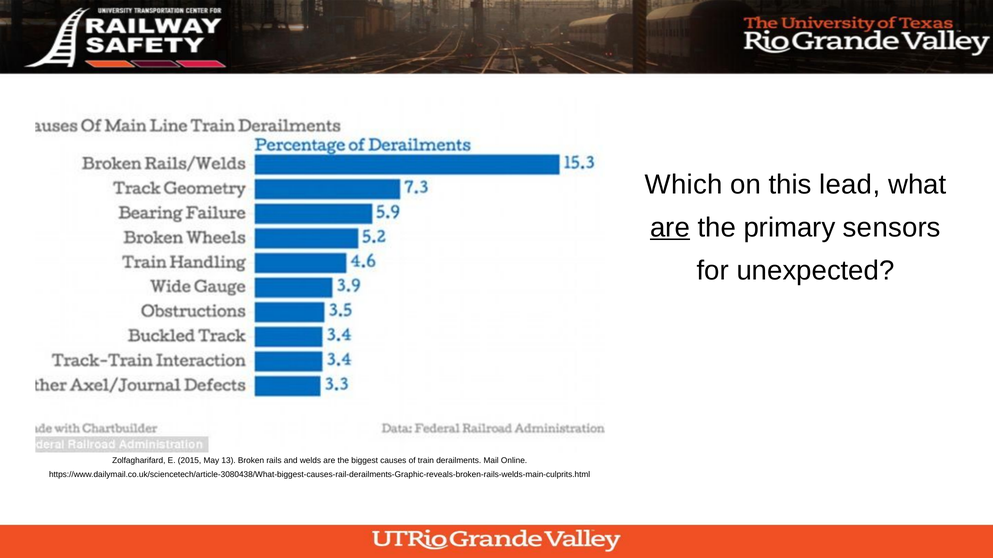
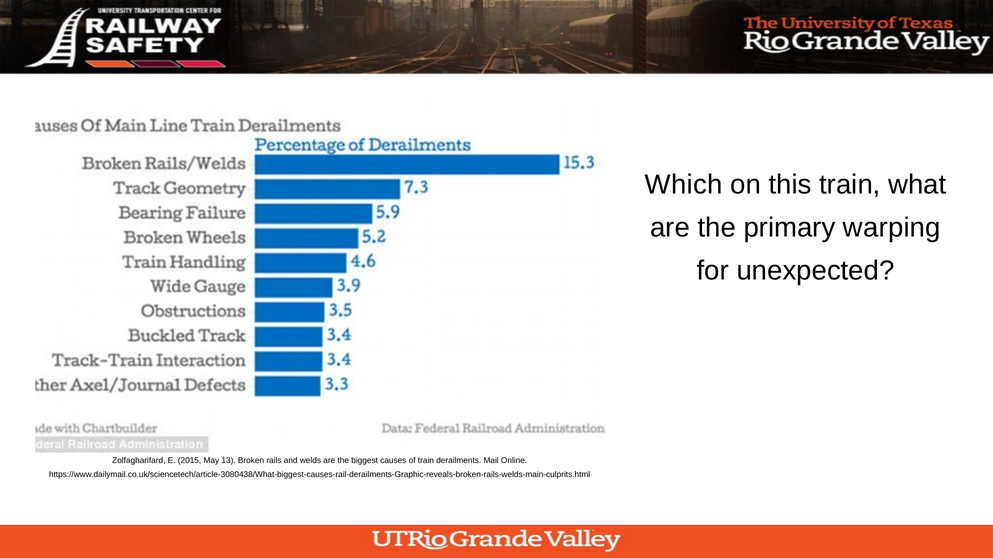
this lead: lead -> train
are at (670, 228) underline: present -> none
sensors: sensors -> warping
